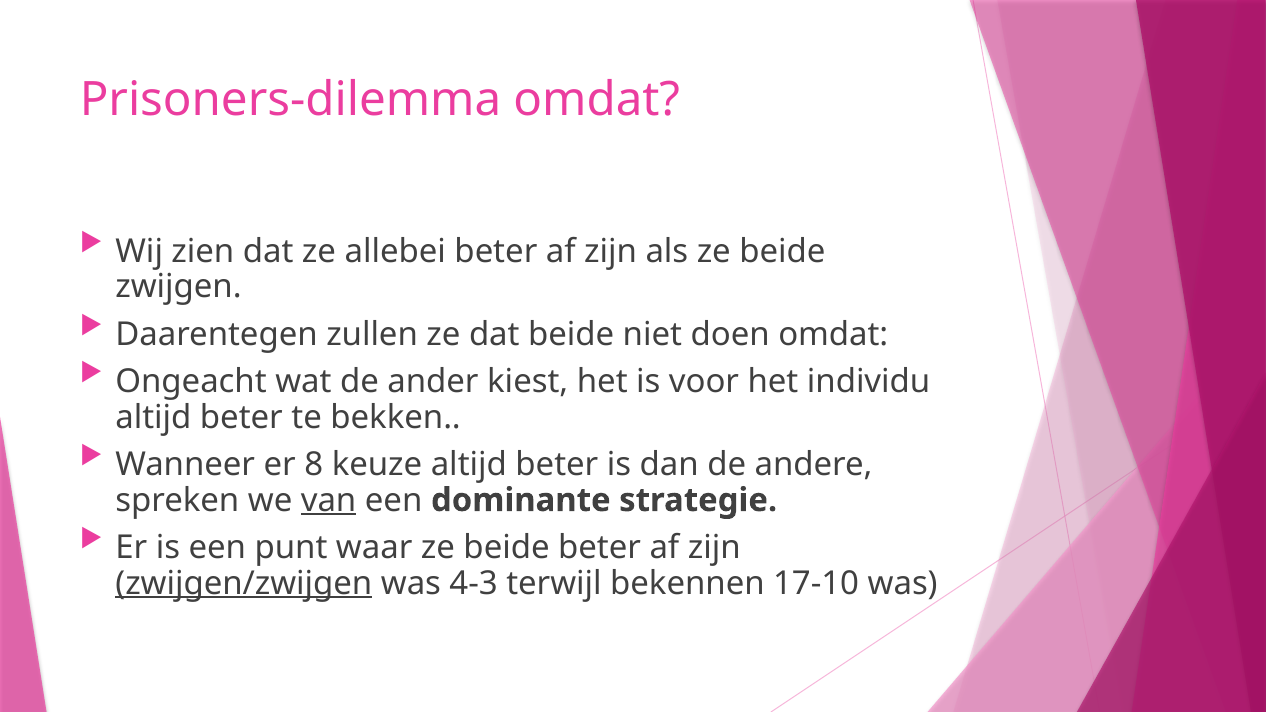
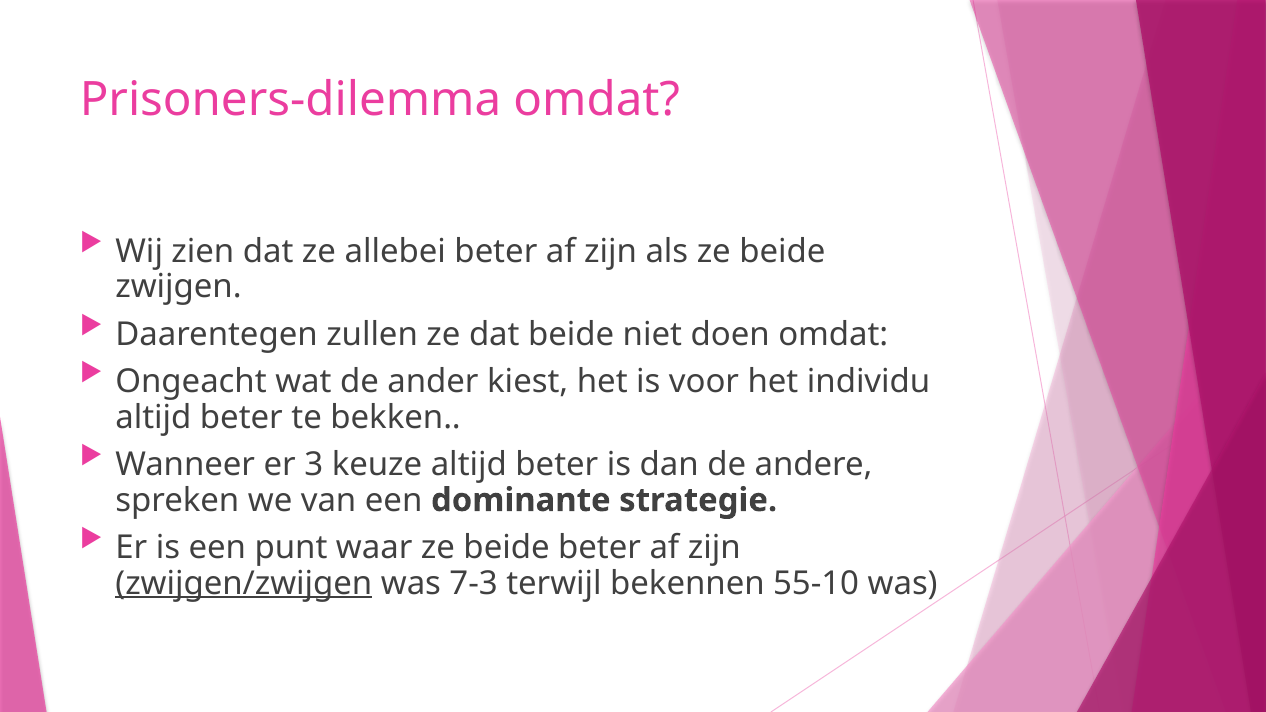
8: 8 -> 3
van underline: present -> none
4-3: 4-3 -> 7-3
17-10: 17-10 -> 55-10
